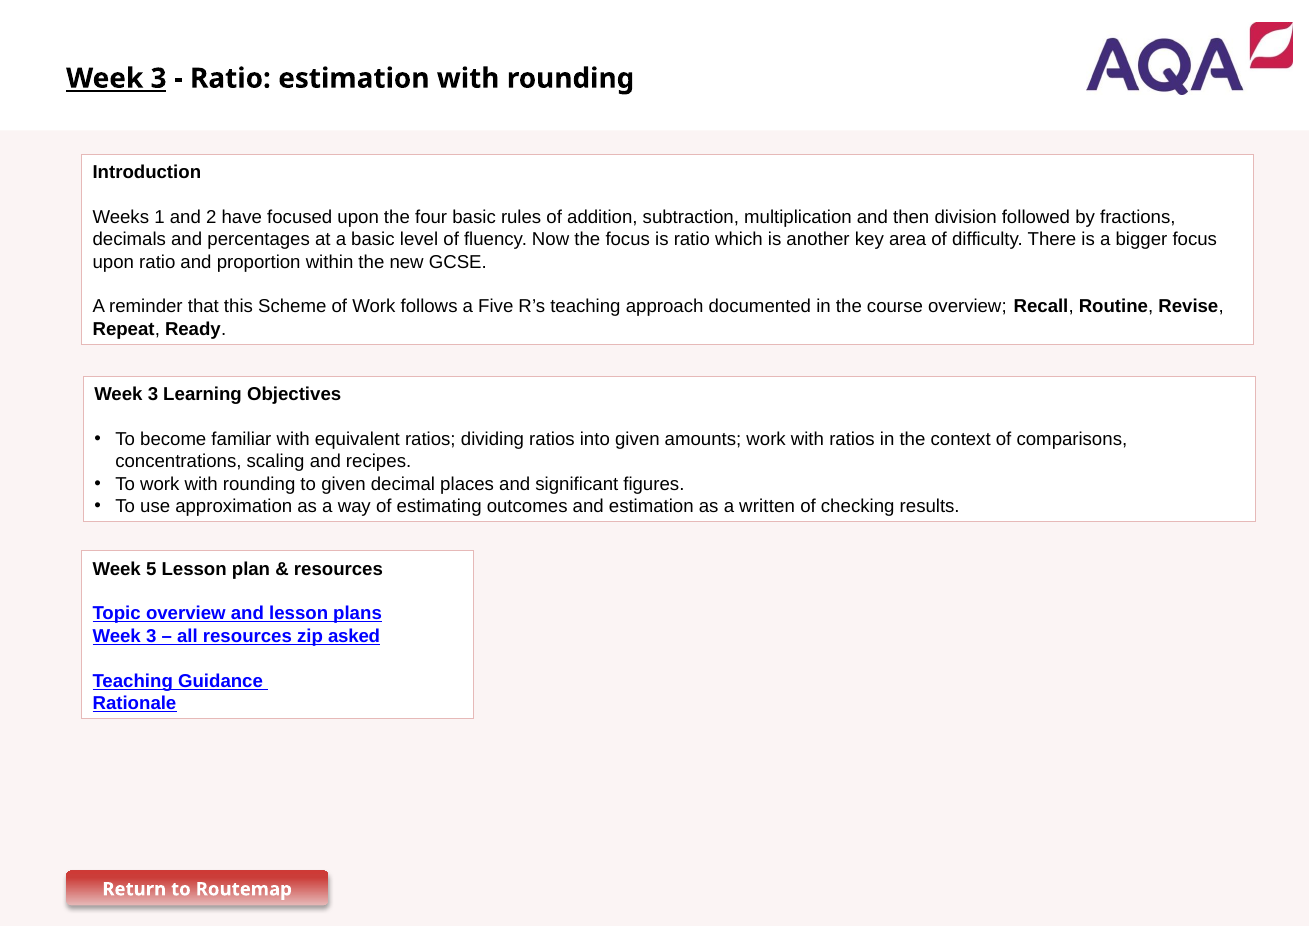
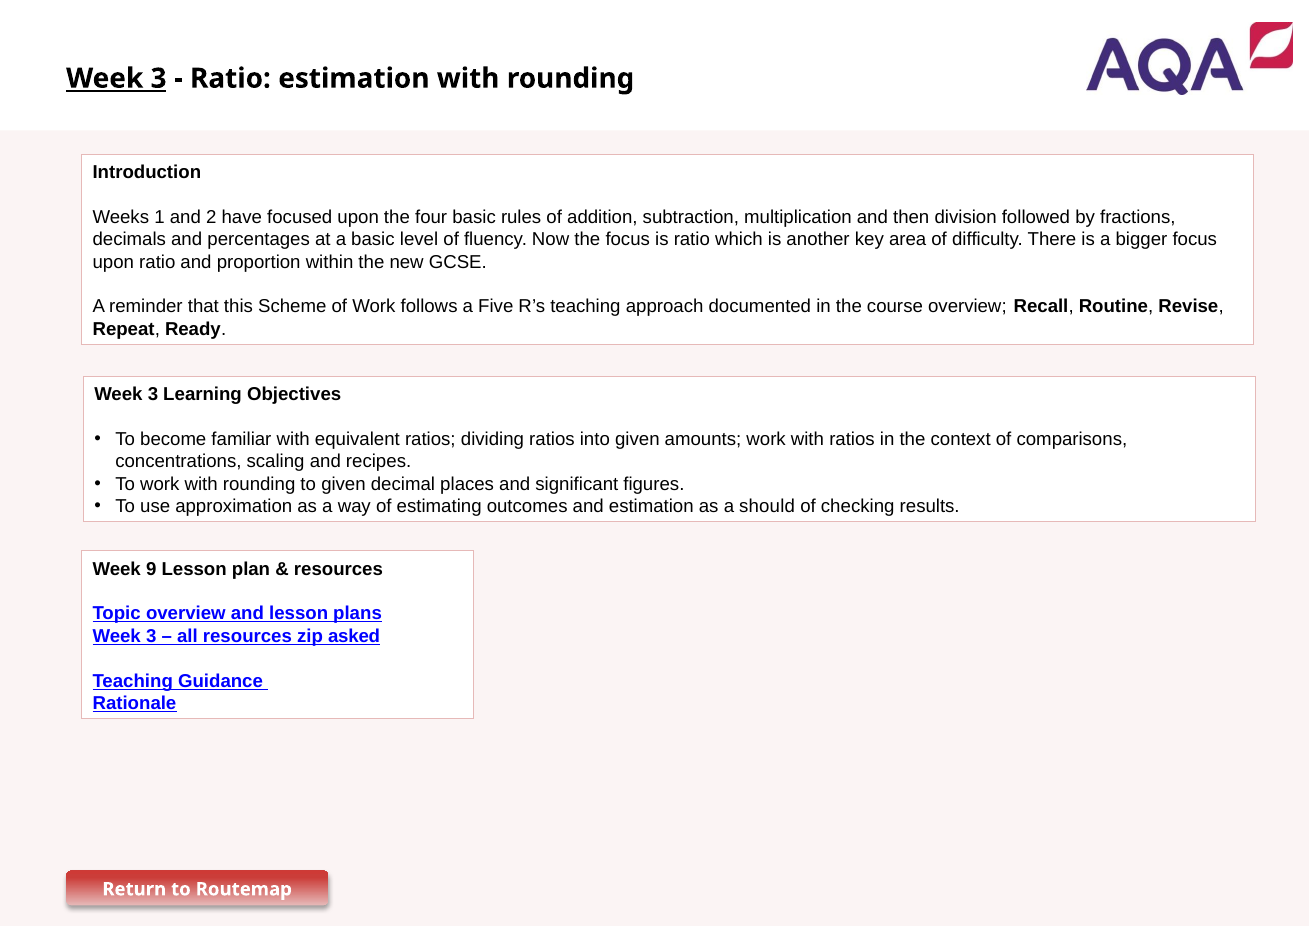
written: written -> should
5: 5 -> 9
